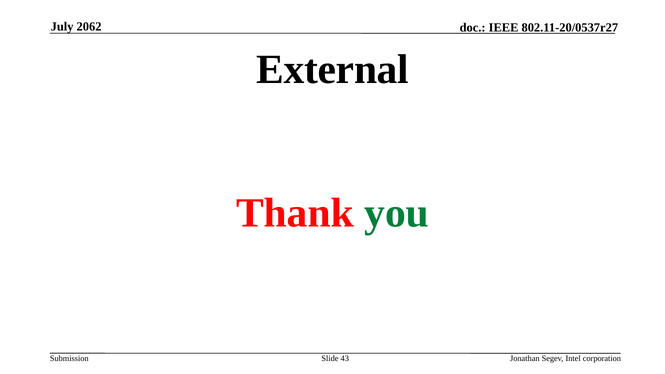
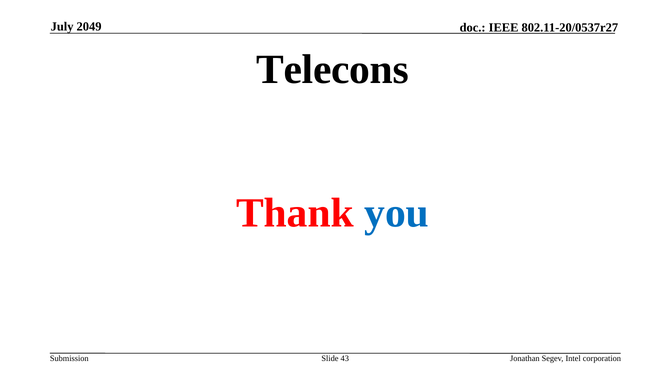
2062: 2062 -> 2049
External: External -> Telecons
you colour: green -> blue
